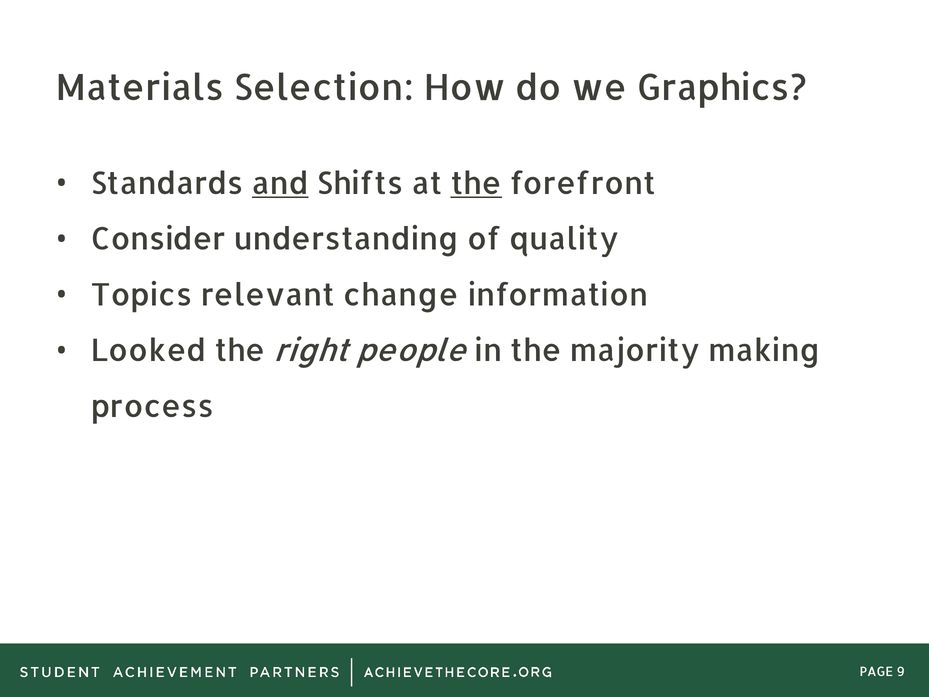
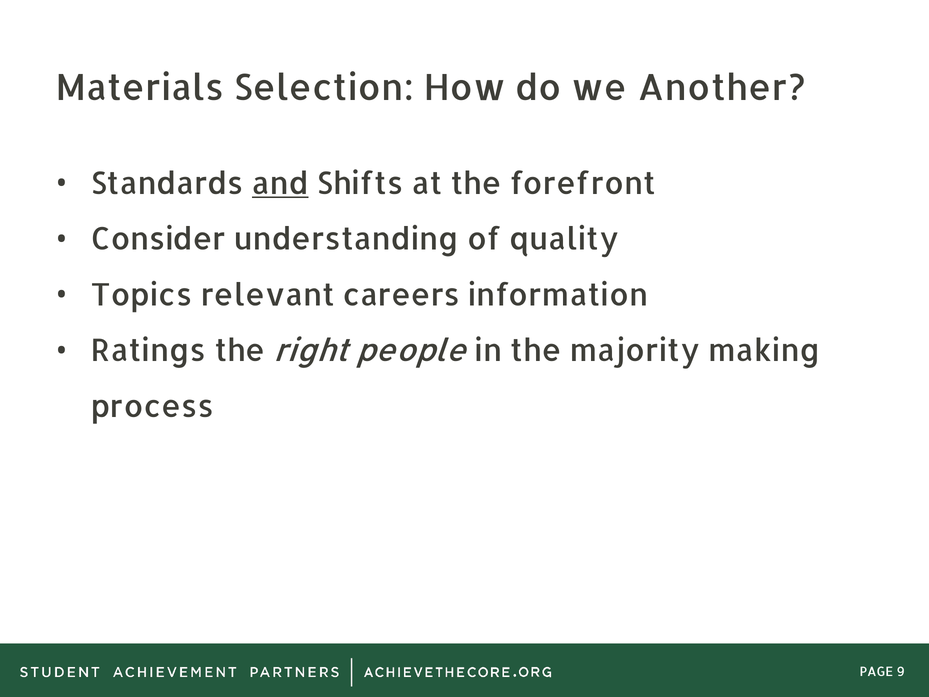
Graphics: Graphics -> Another
the at (476, 184) underline: present -> none
change: change -> careers
Looked: Looked -> Ratings
